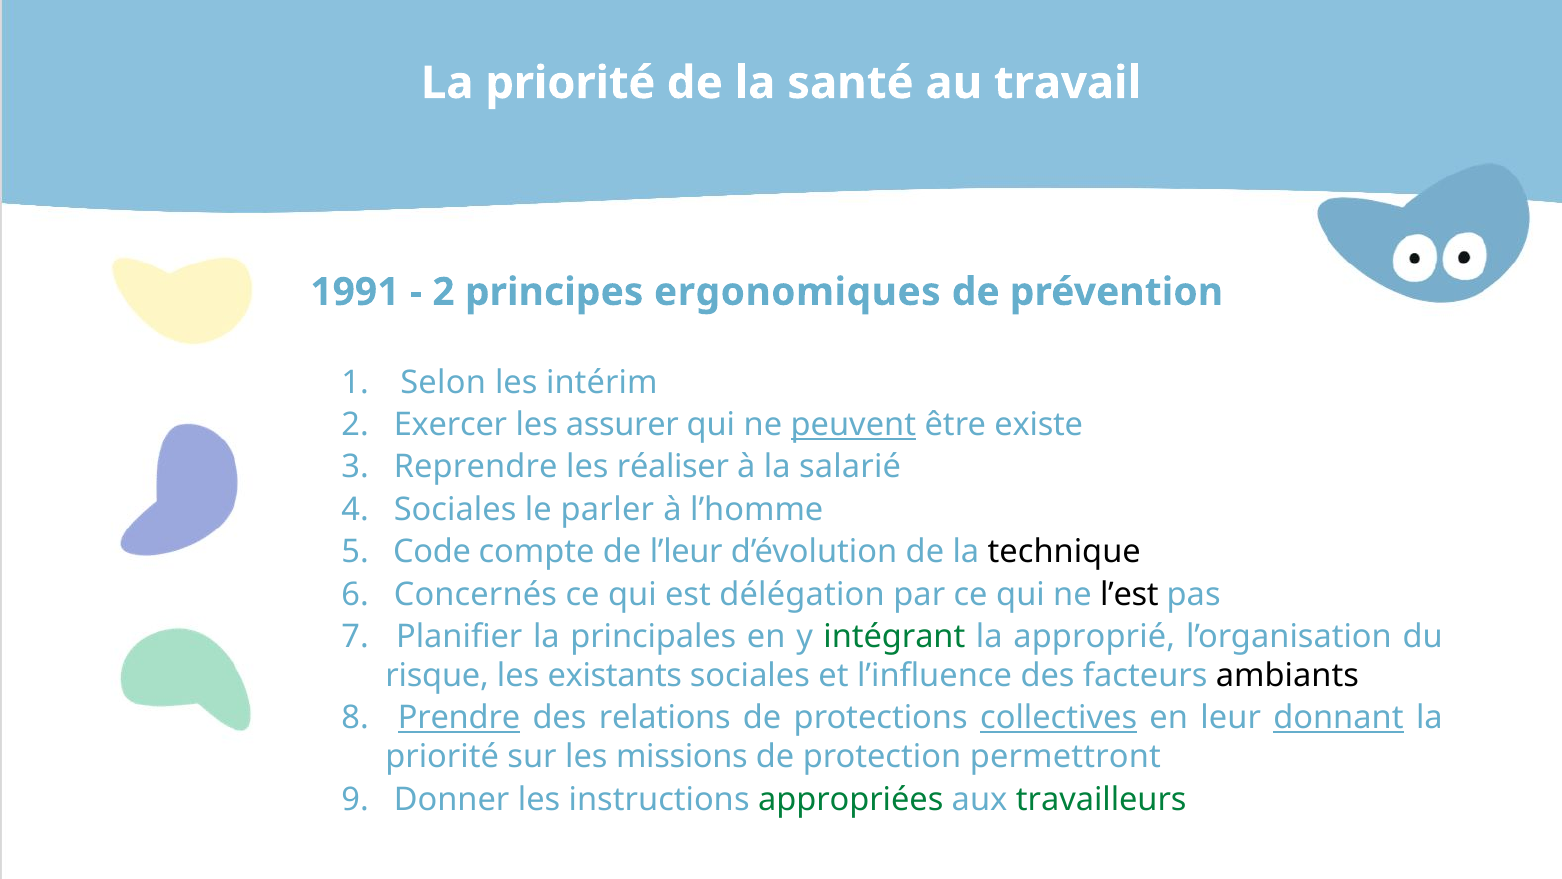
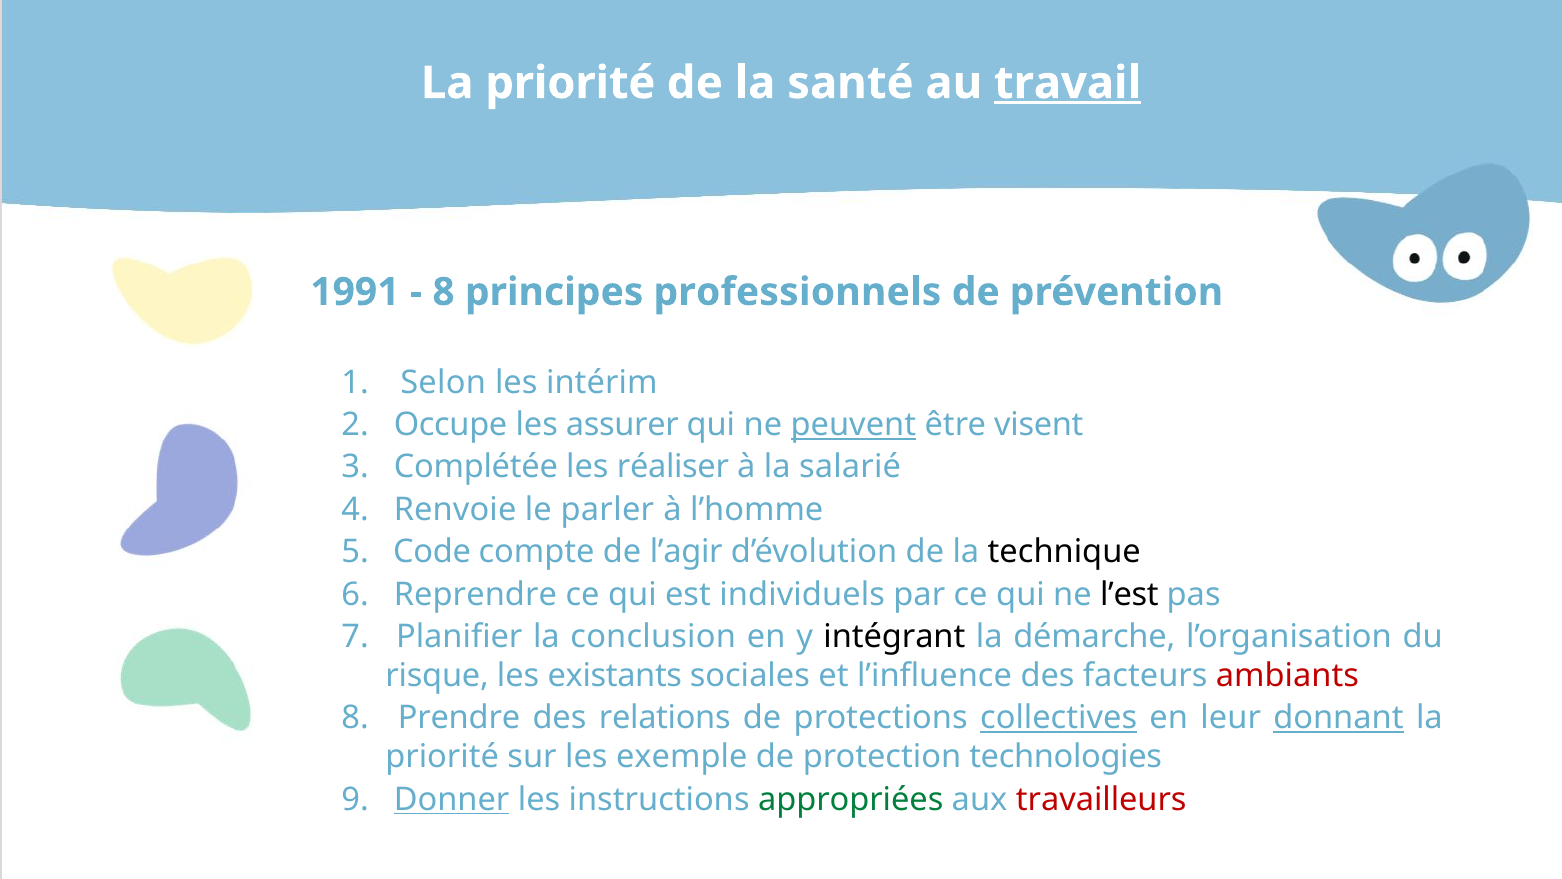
travail underline: none -> present
2 at (444, 292): 2 -> 8
ergonomiques: ergonomiques -> professionnels
Exercer: Exercer -> Occupe
existe: existe -> visent
Reprendre: Reprendre -> Complétée
Sociales at (455, 509): Sociales -> Renvoie
l’leur: l’leur -> l’agir
Concernés: Concernés -> Reprendre
délégation: délégation -> individuels
principales: principales -> conclusion
intégrant colour: green -> black
approprié: approprié -> démarche
ambiants colour: black -> red
Prendre underline: present -> none
missions: missions -> exemple
permettront: permettront -> technologies
Donner underline: none -> present
travailleurs colour: green -> red
